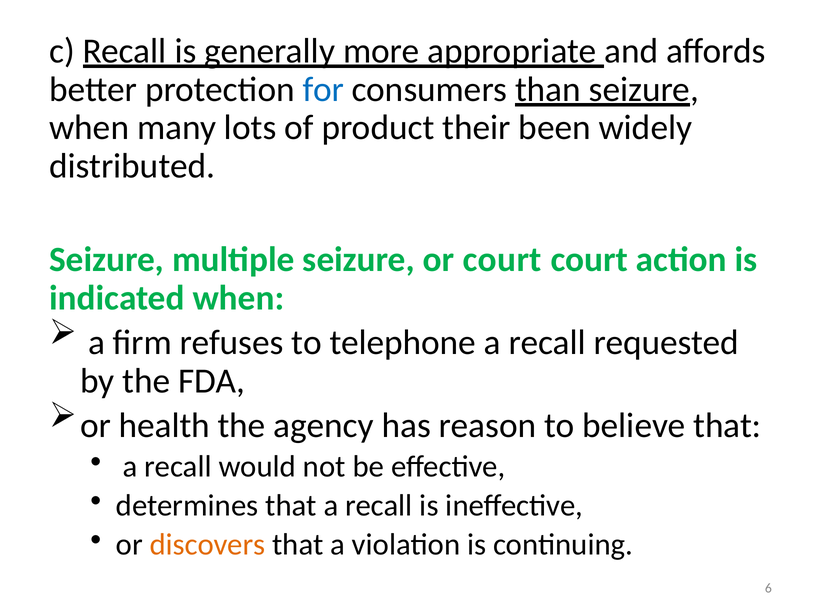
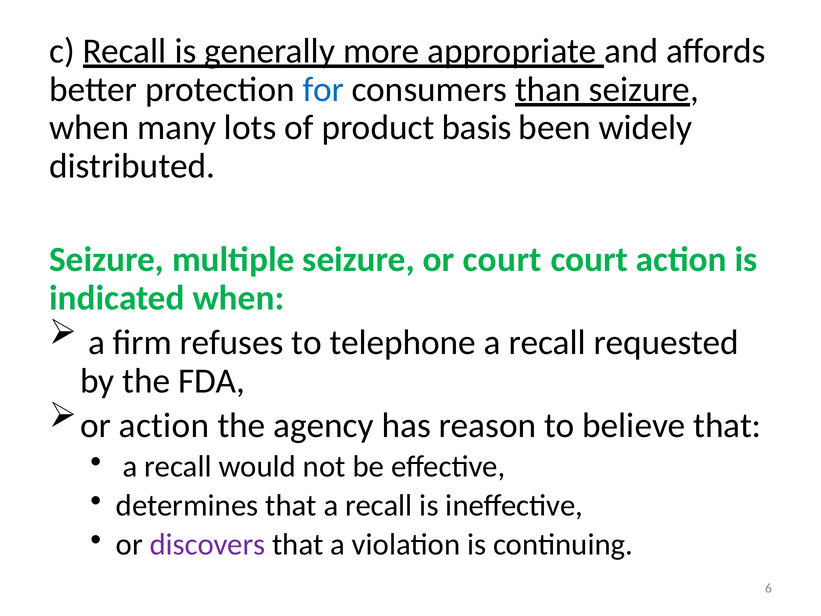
their: their -> basis
or health: health -> action
discovers colour: orange -> purple
